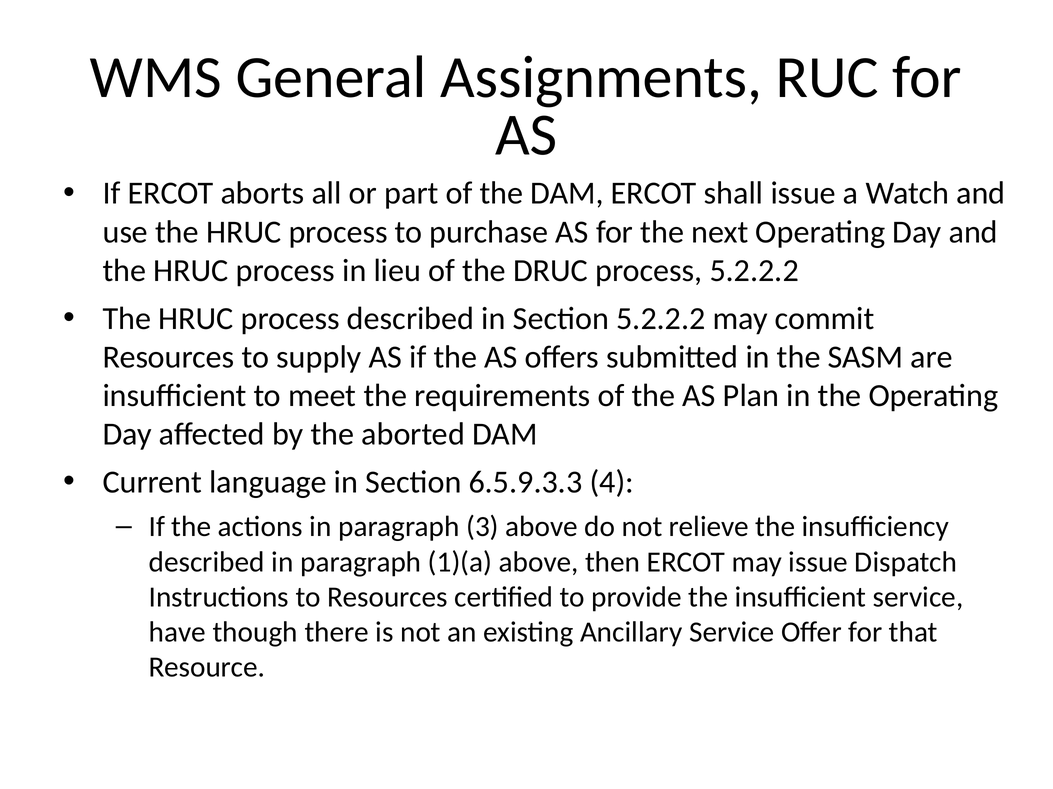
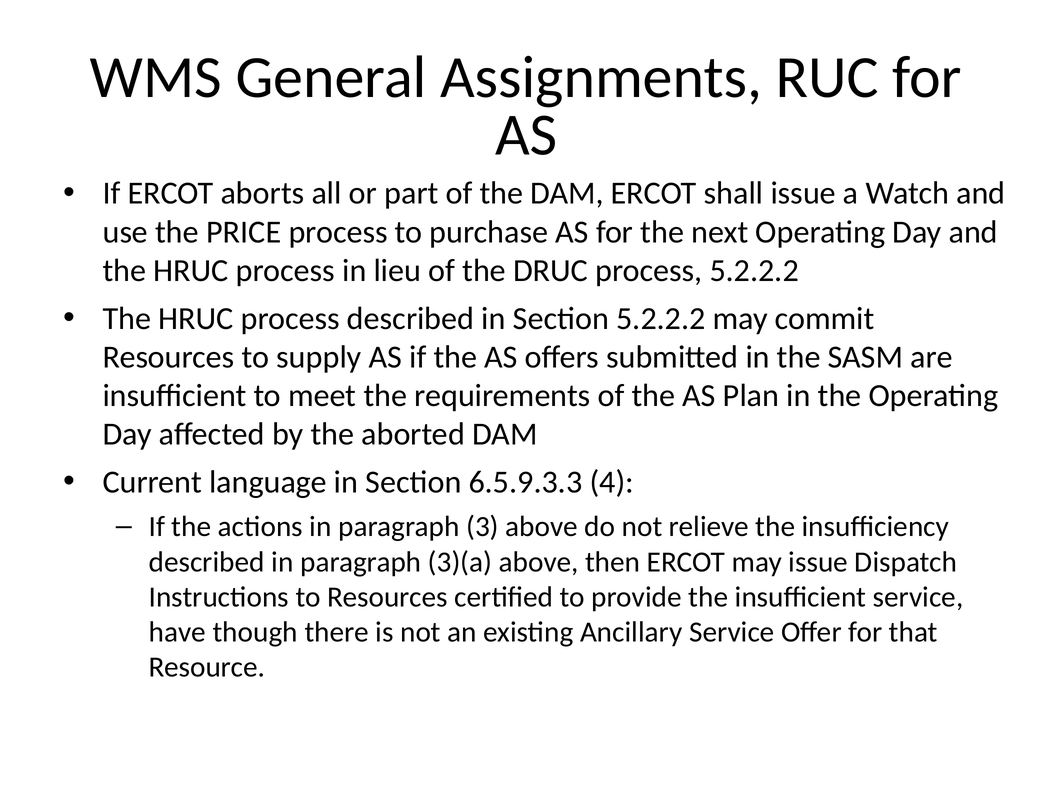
use the HRUC: HRUC -> PRICE
1)(a: 1)(a -> 3)(a
